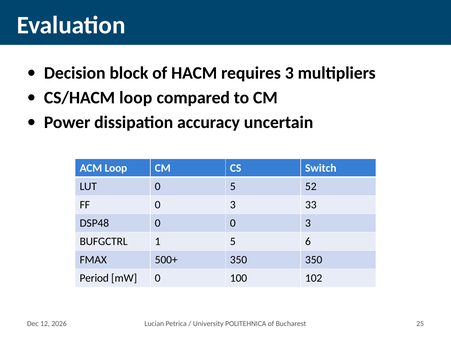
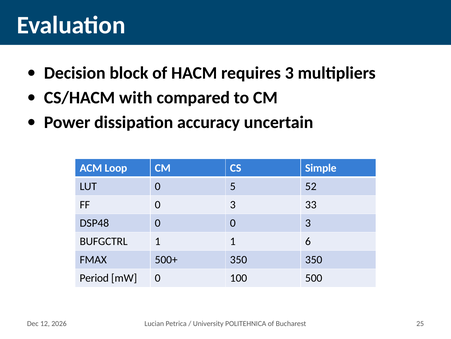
CS/HACM loop: loop -> with
Switch: Switch -> Simple
1 5: 5 -> 1
102: 102 -> 500
